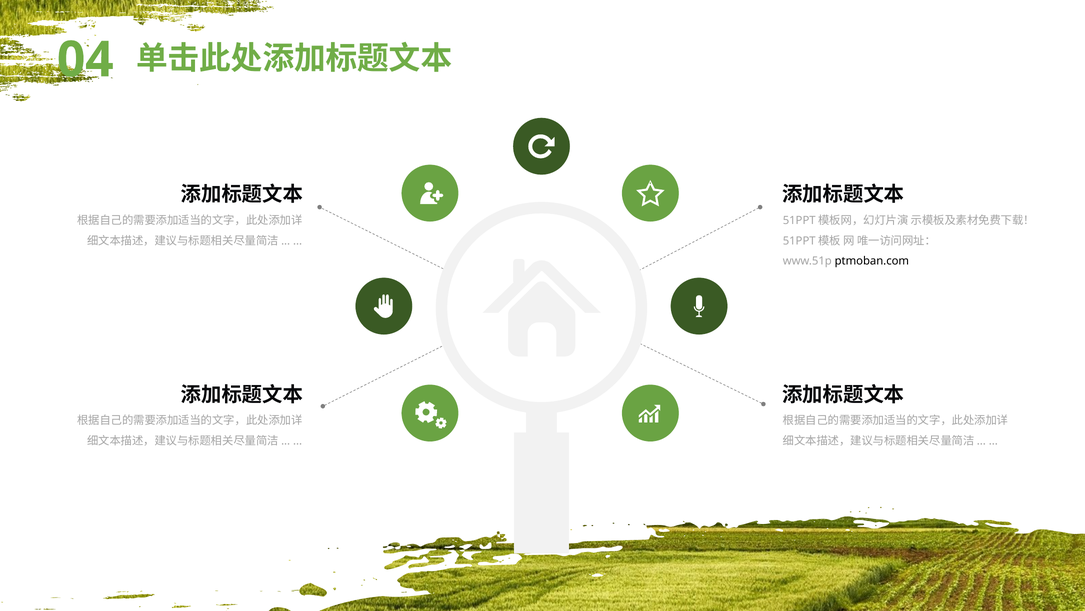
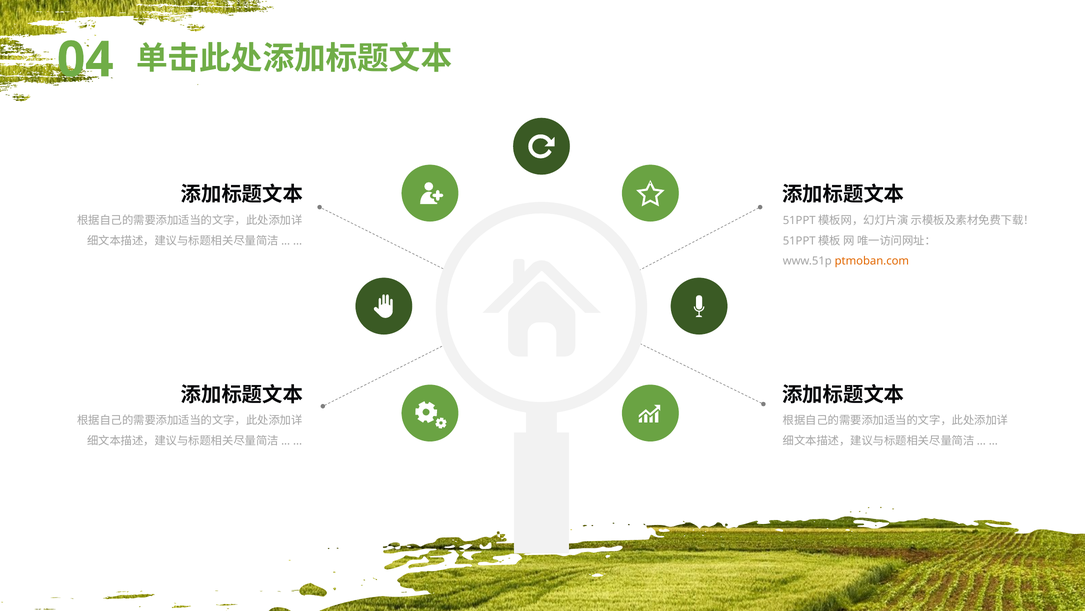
ptmoban.com colour: black -> orange
